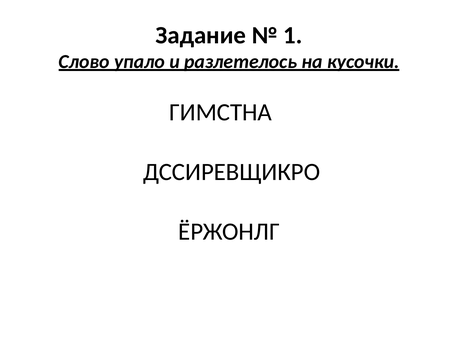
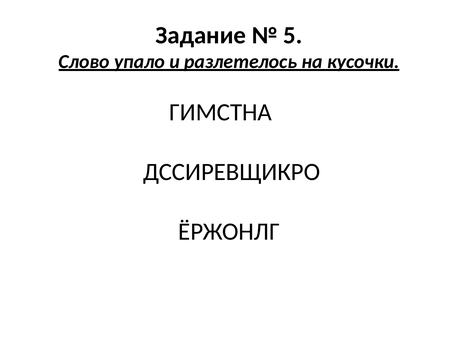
1: 1 -> 5
